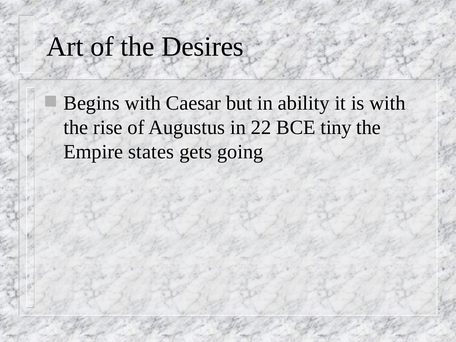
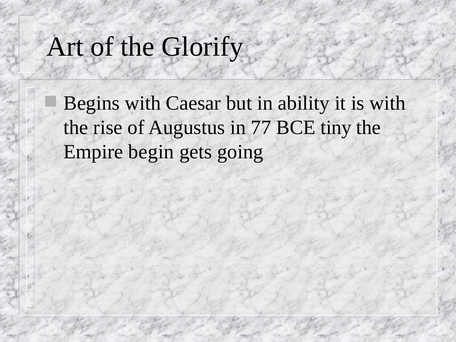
Desires: Desires -> Glorify
22: 22 -> 77
states: states -> begin
